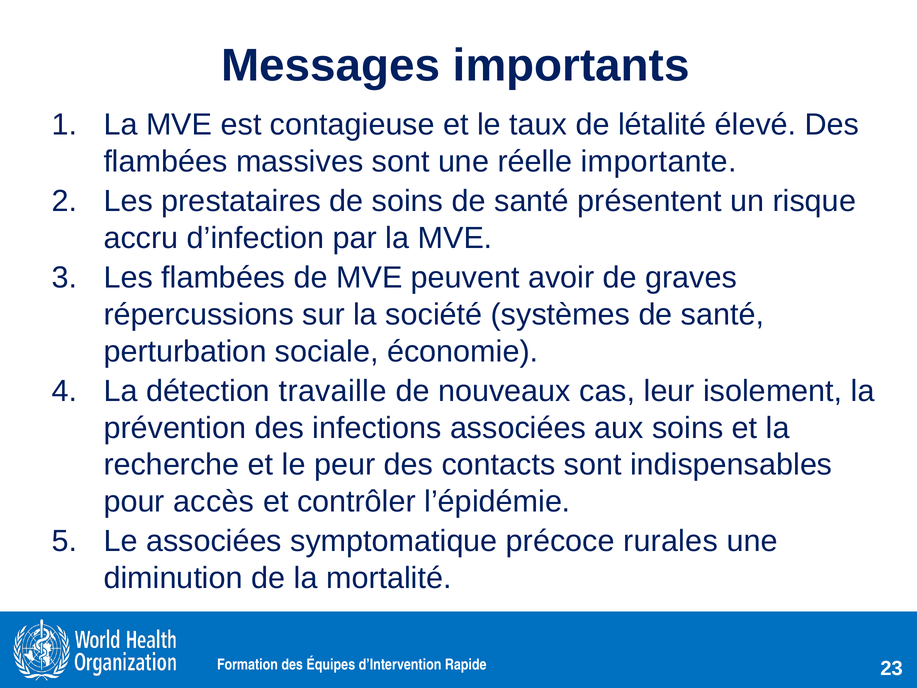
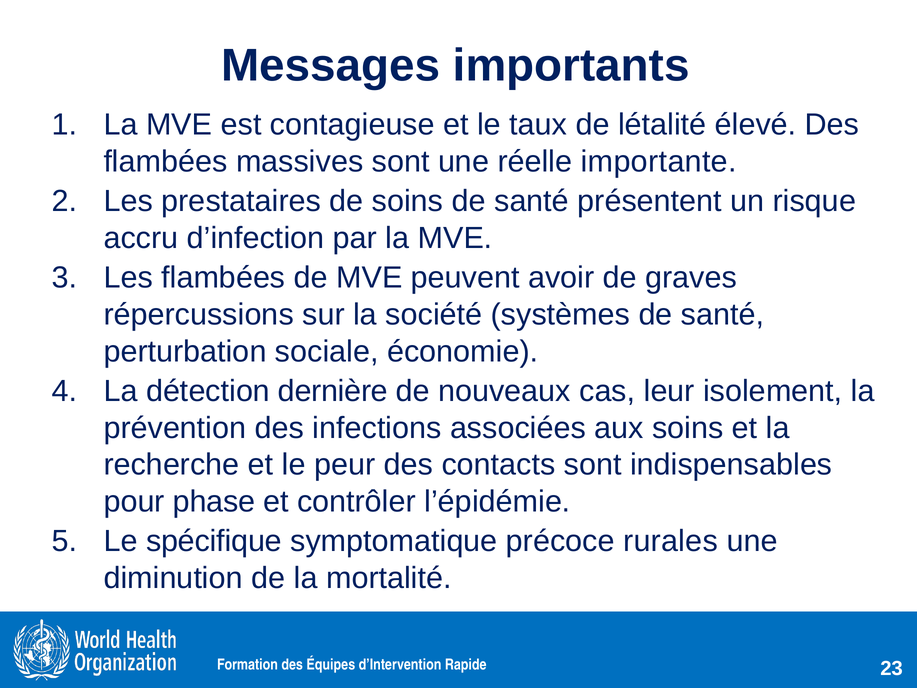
travaille: travaille -> dernière
accès: accès -> phase
Le associées: associées -> spécifique
